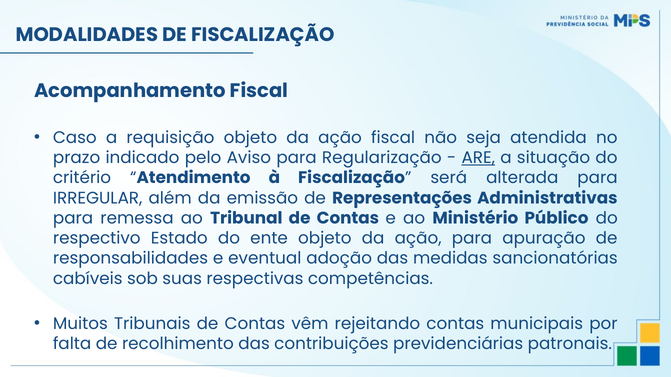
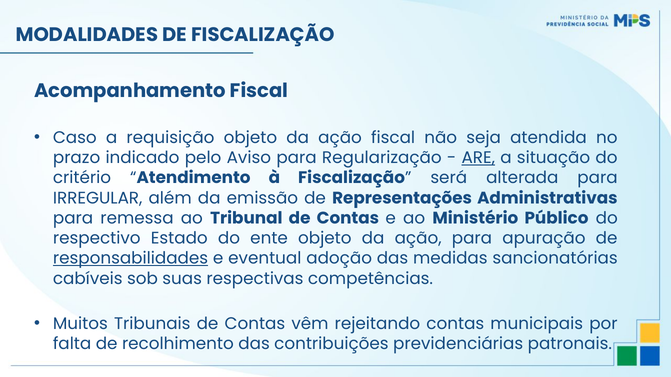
responsabilidades underline: none -> present
